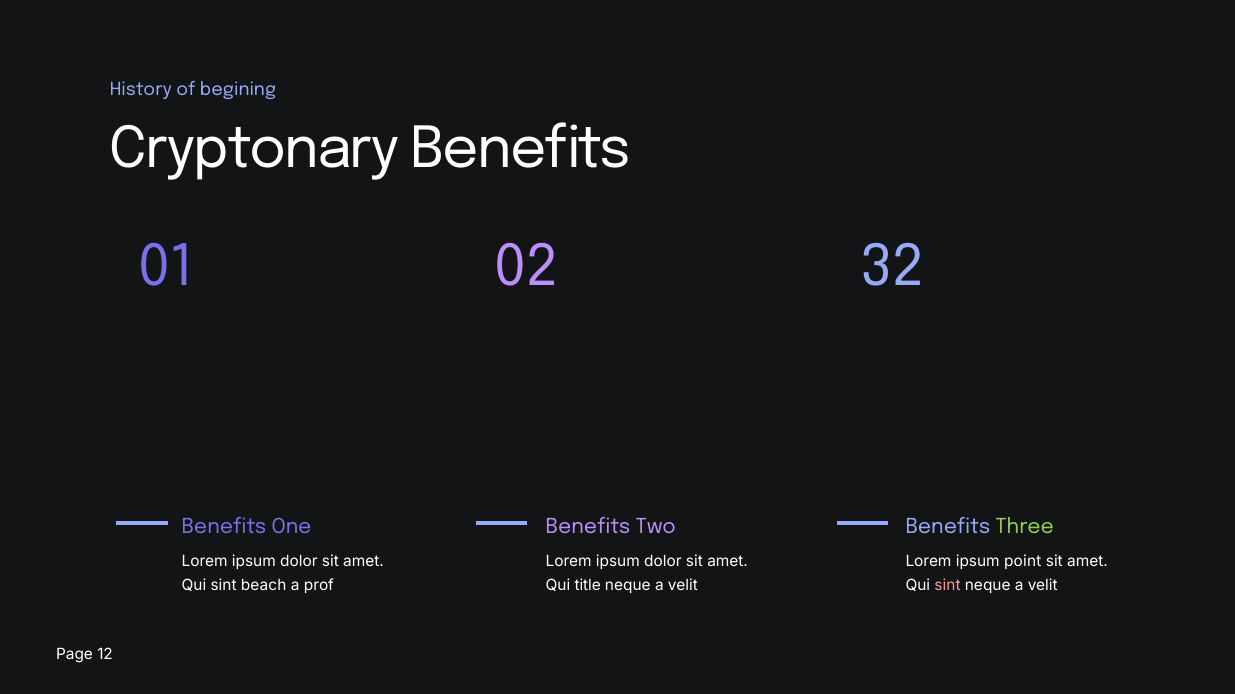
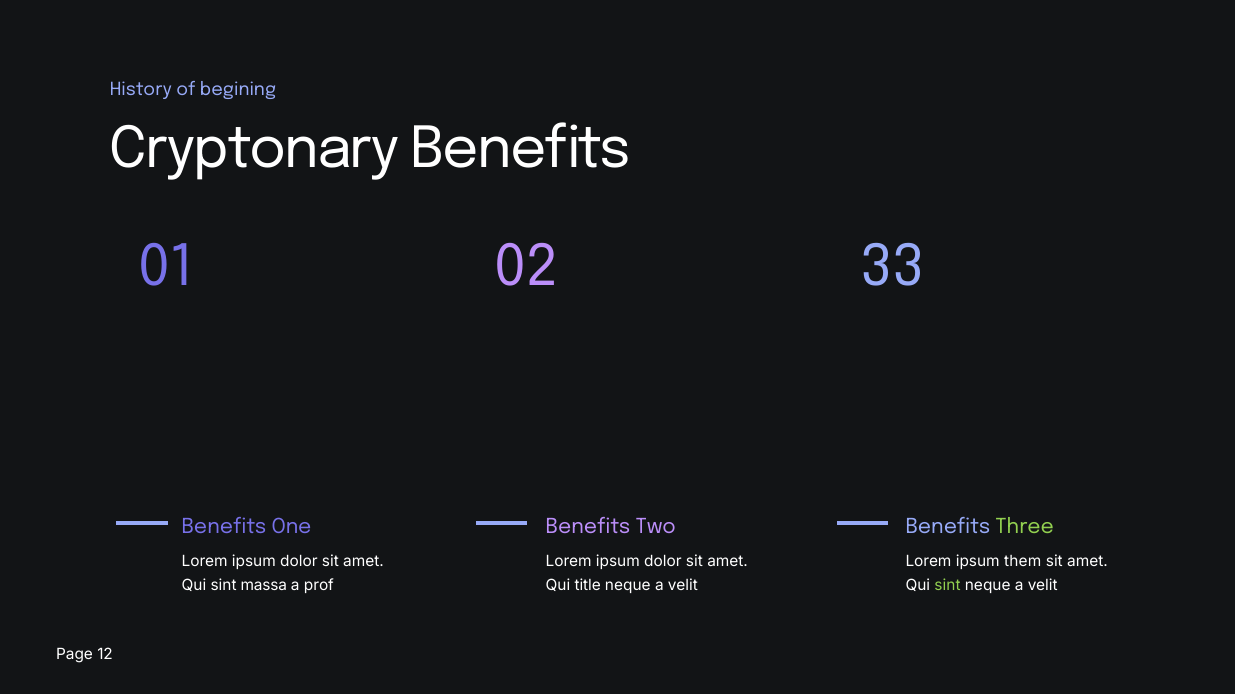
32: 32 -> 33
point: point -> them
beach: beach -> massa
sint at (948, 586) colour: pink -> light green
